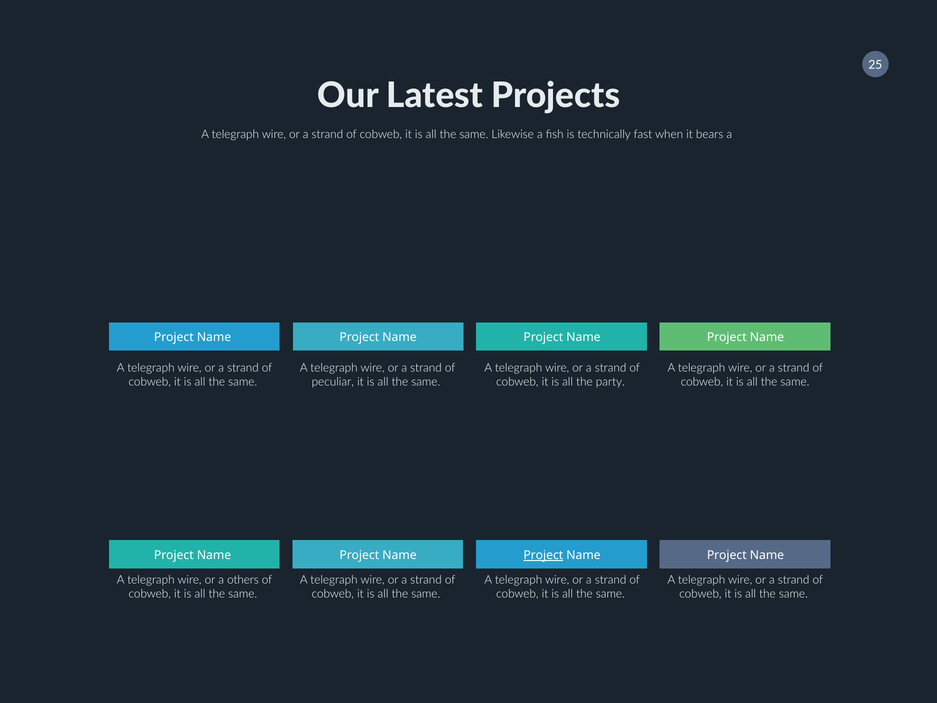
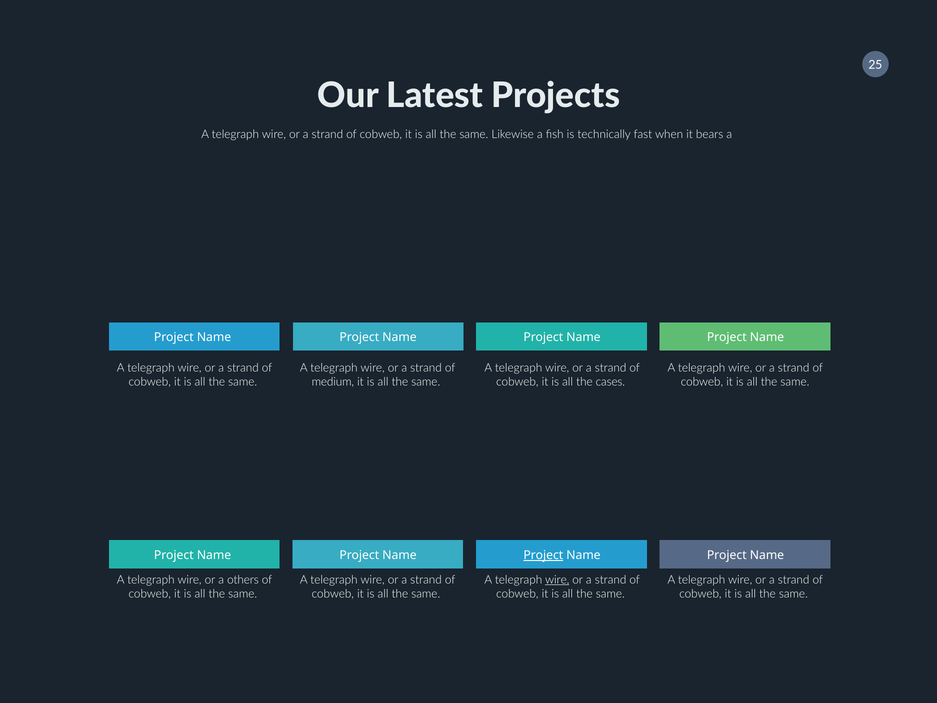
peculiar: peculiar -> medium
party: party -> cases
wire at (557, 579) underline: none -> present
